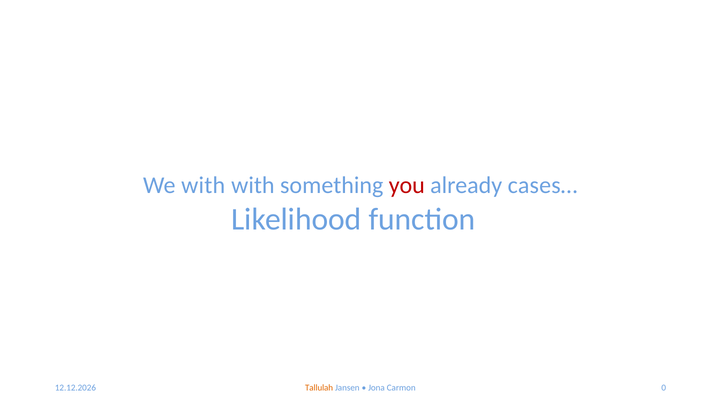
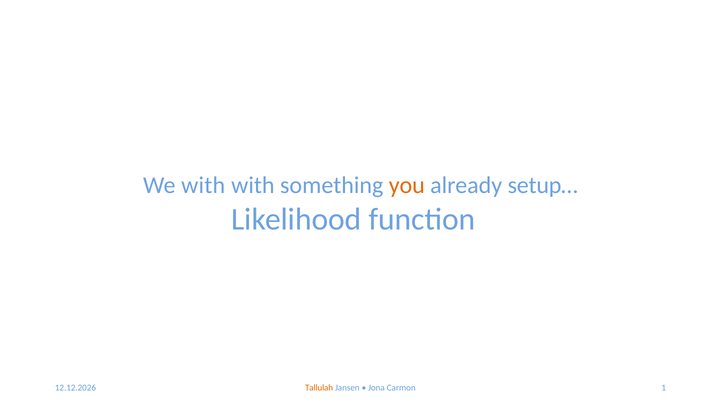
you colour: red -> orange
cases…: cases… -> setup…
0: 0 -> 1
